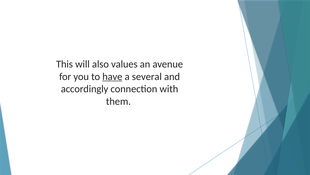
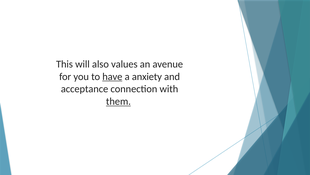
several: several -> anxiety
accordingly: accordingly -> acceptance
them underline: none -> present
